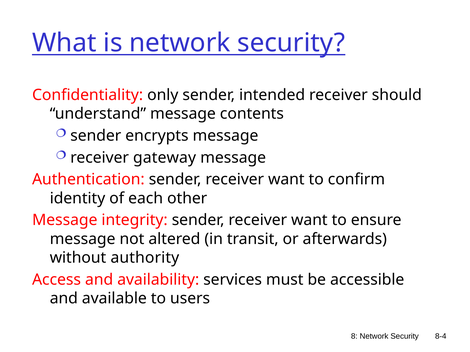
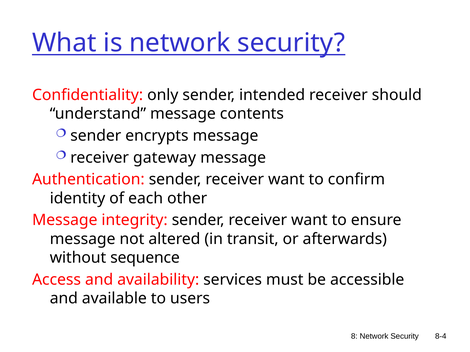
authority: authority -> sequence
